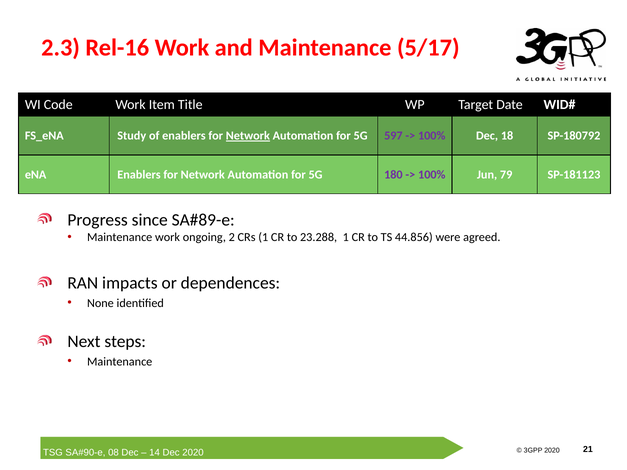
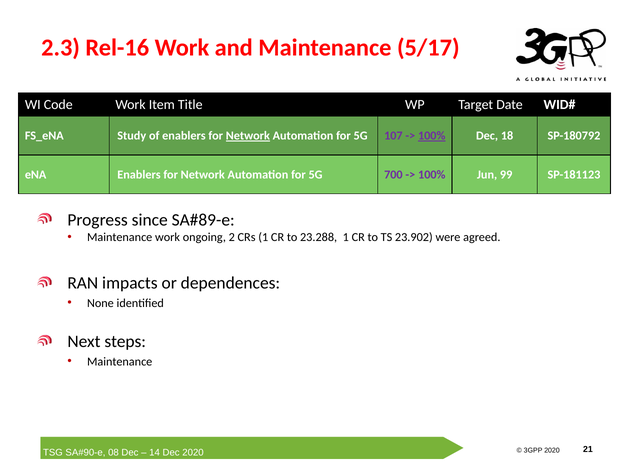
597: 597 -> 107
100% at (432, 136) underline: none -> present
180: 180 -> 700
79: 79 -> 99
44.856: 44.856 -> 23.902
